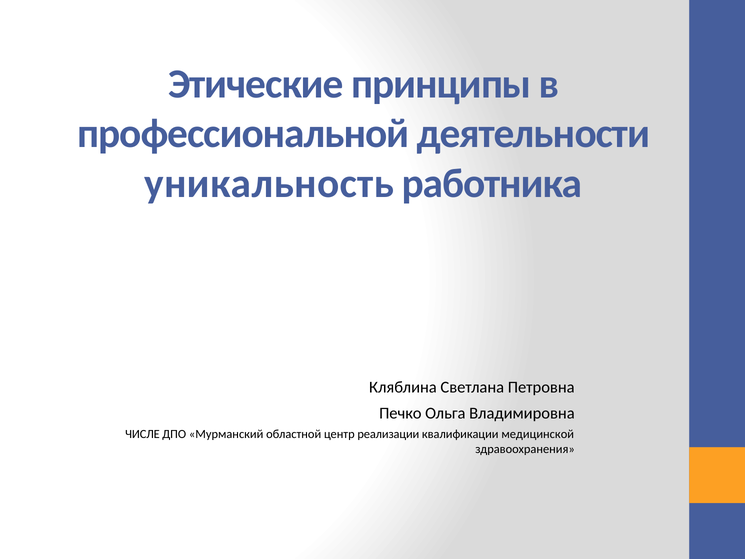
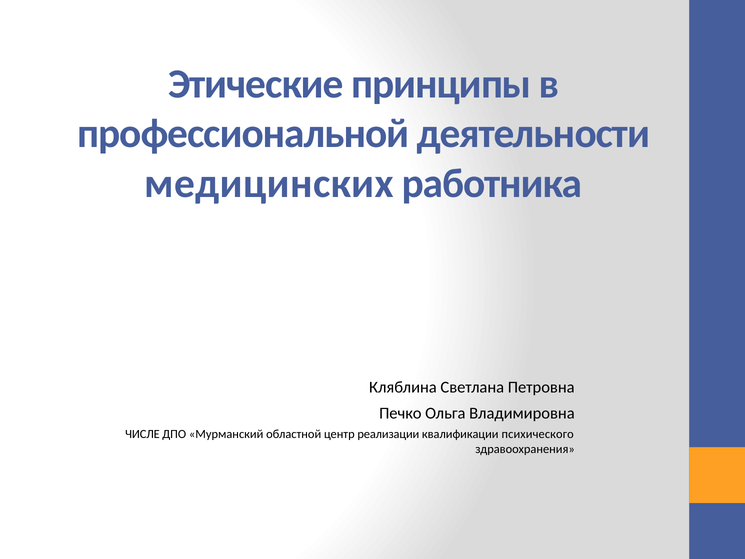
уникальность: уникальность -> медицинских
медицинской: медицинской -> психического
